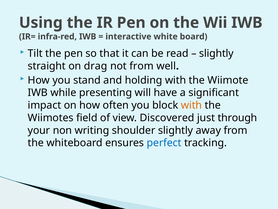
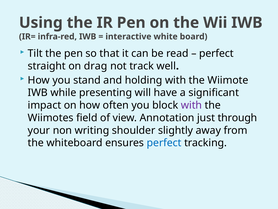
slightly at (216, 53): slightly -> perfect
not from: from -> track
with at (191, 105) colour: orange -> purple
Discovered: Discovered -> Annotation
